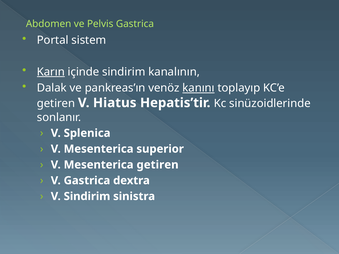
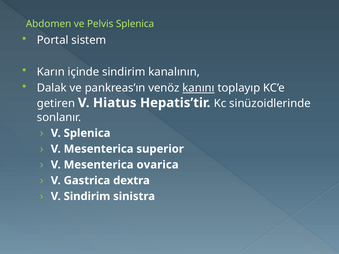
Pelvis Gastrica: Gastrica -> Splenica
Karın underline: present -> none
Mesenterica getiren: getiren -> ovarica
